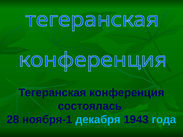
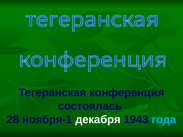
декабря colour: light blue -> white
